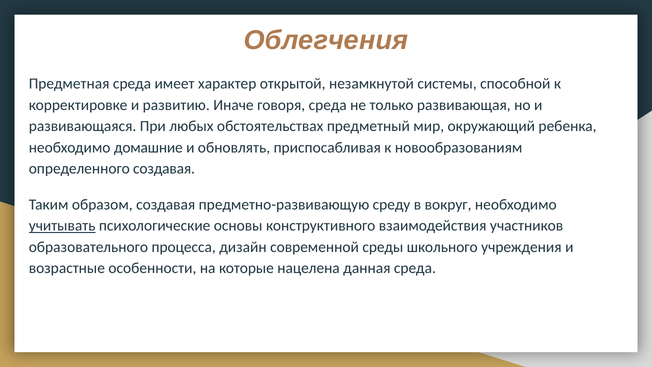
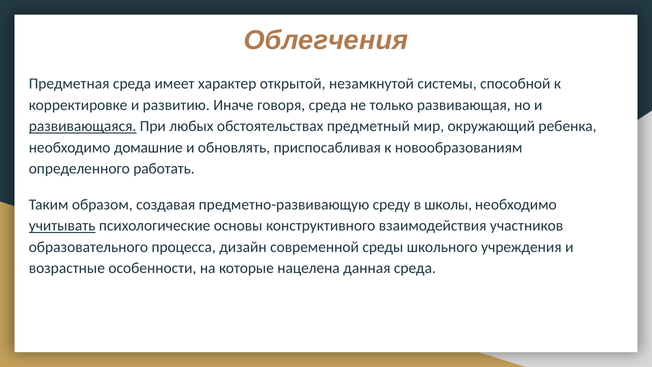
развивающаяся underline: none -> present
определенного создавая: создавая -> работать
вокруг: вокруг -> школы
